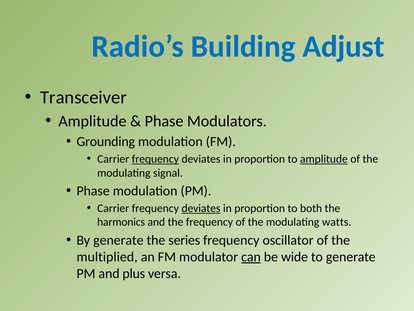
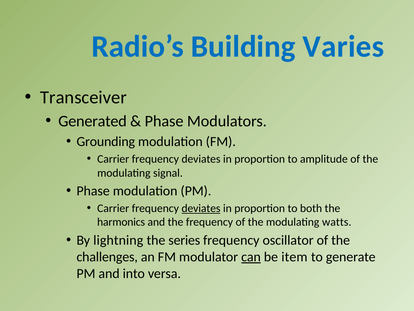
Adjust: Adjust -> Varies
Amplitude at (92, 121): Amplitude -> Generated
frequency at (155, 159) underline: present -> none
amplitude at (324, 159) underline: present -> none
By generate: generate -> lightning
multiplied: multiplied -> challenges
wide: wide -> item
plus: plus -> into
